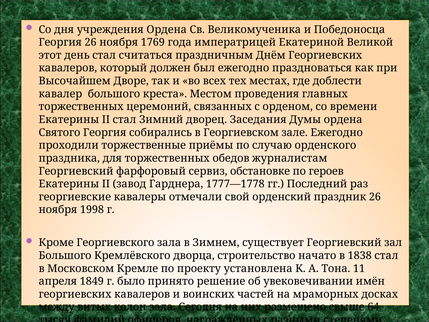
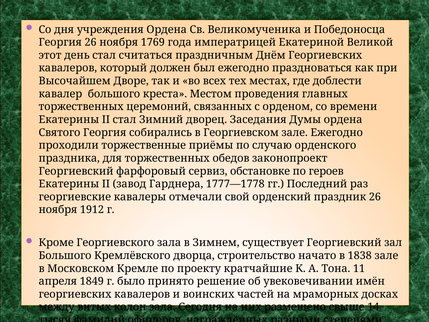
журналистам: журналистам -> законопроект
1998: 1998 -> 1912
1838 стал: стал -> зале
установлена: установлена -> кратчайшие
64: 64 -> 14
